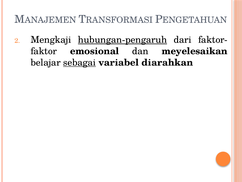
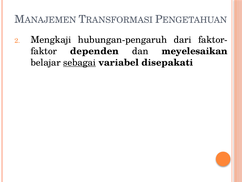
hubungan-pengaruh underline: present -> none
emosional: emosional -> dependen
diarahkan: diarahkan -> disepakati
